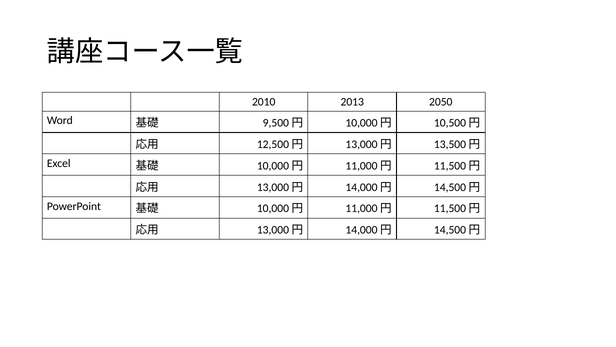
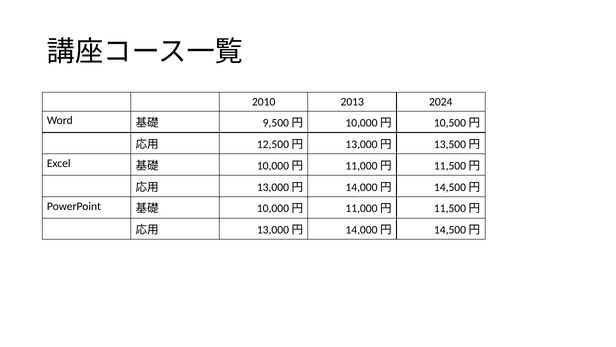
2050: 2050 -> 2024
